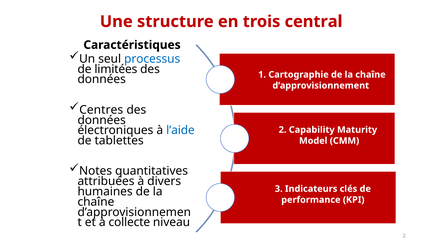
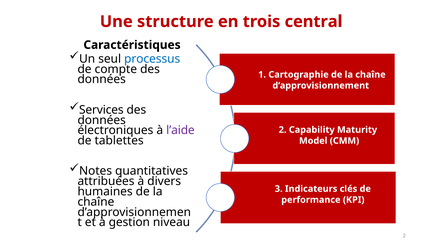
limitées: limitées -> compte
Centres: Centres -> Services
l’aide colour: blue -> purple
collecte: collecte -> gestion
